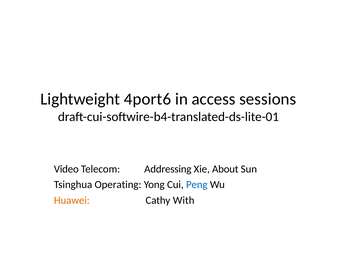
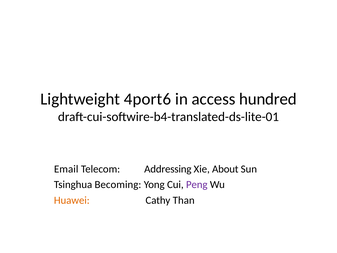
sessions: sessions -> hundred
Video: Video -> Email
Operating: Operating -> Becoming
Peng colour: blue -> purple
With: With -> Than
